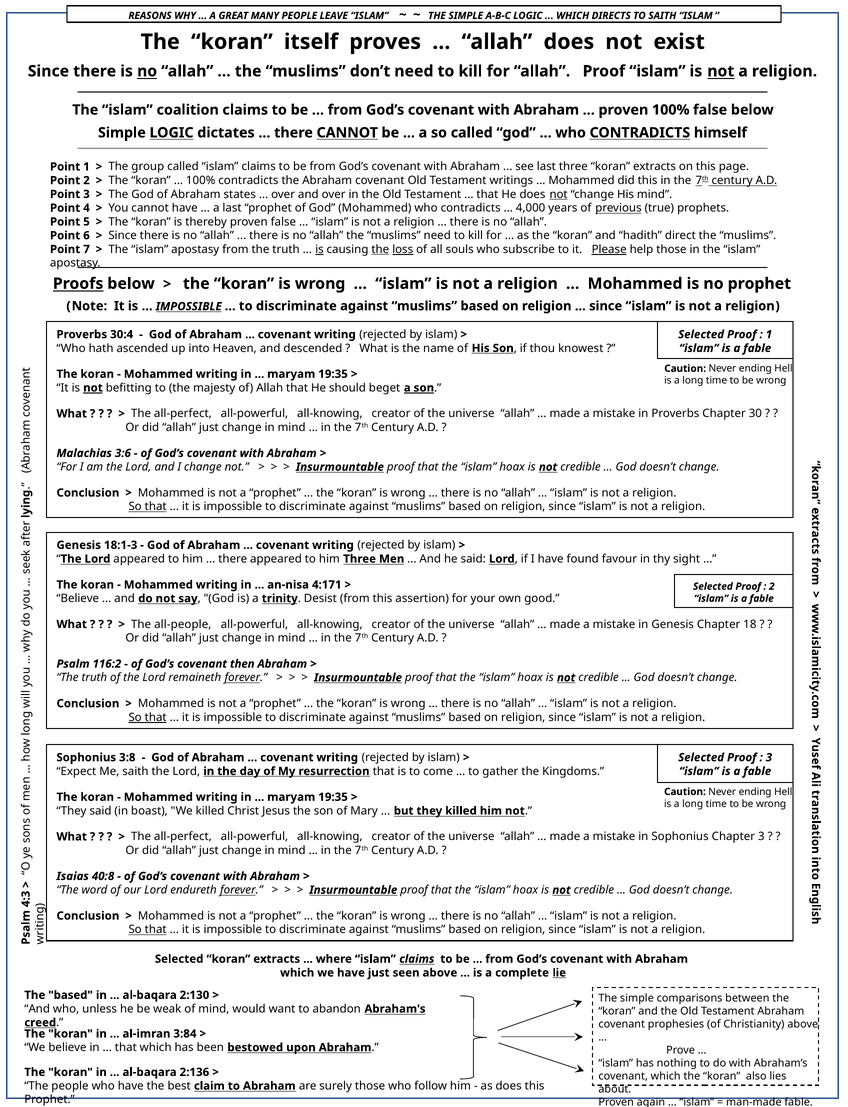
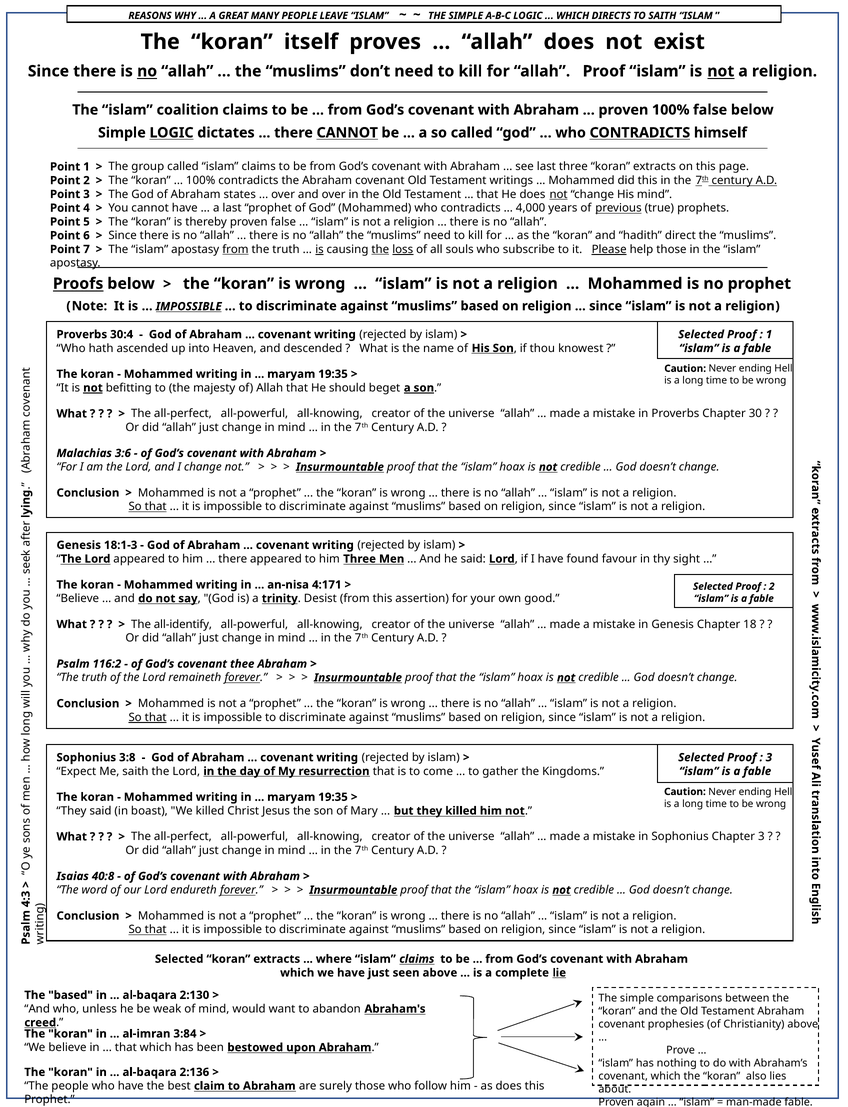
from at (235, 249) underline: none -> present
all-people: all-people -> all-identify
then: then -> thee
